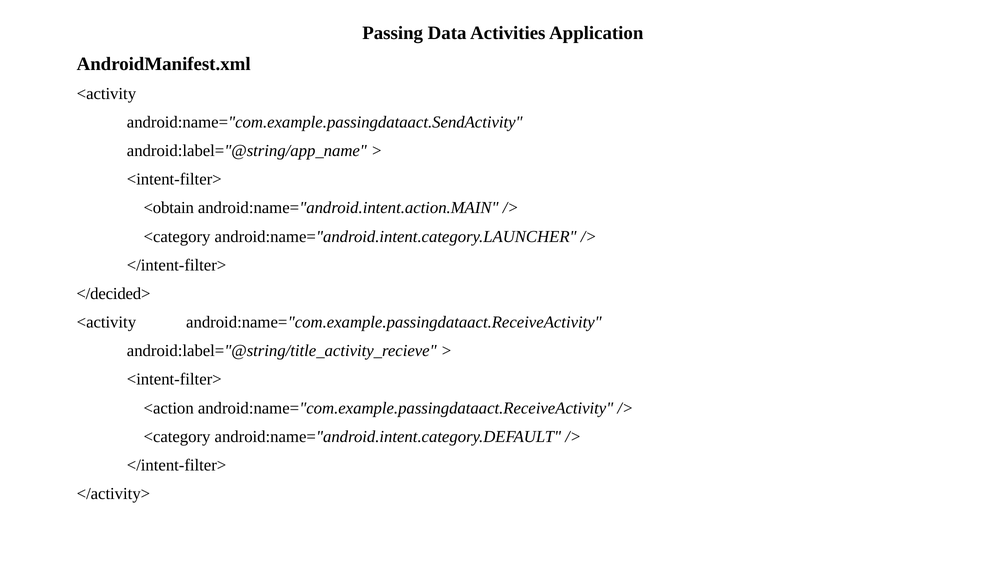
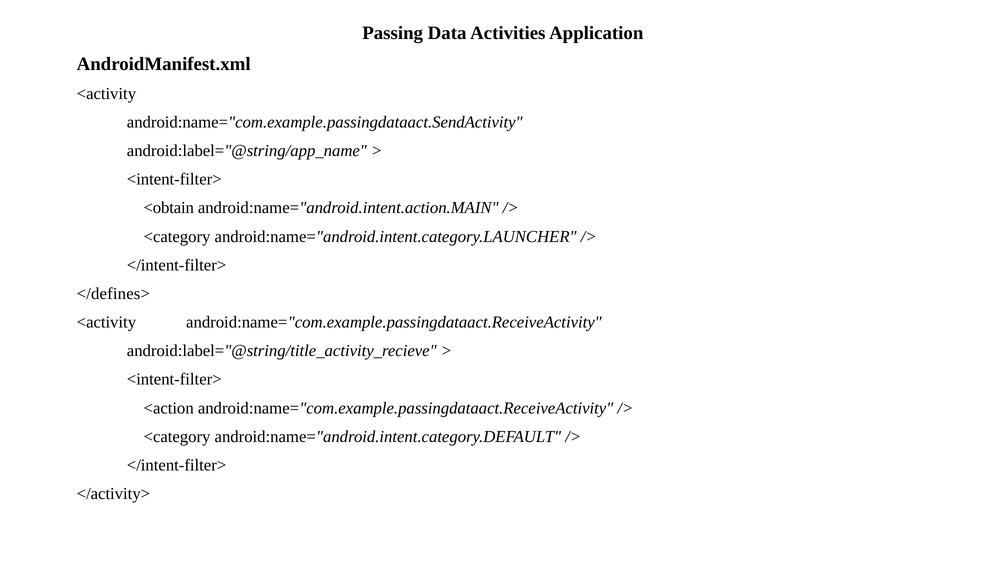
</decided>: </decided> -> </defines>
